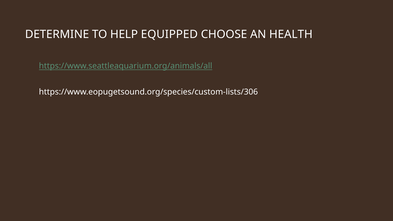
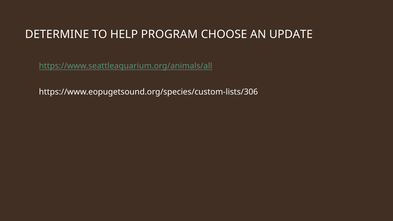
EQUIPPED: EQUIPPED -> PROGRAM
HEALTH: HEALTH -> UPDATE
